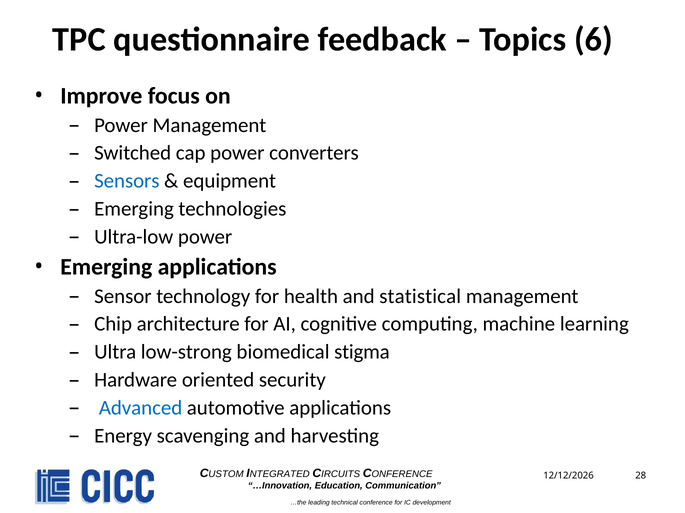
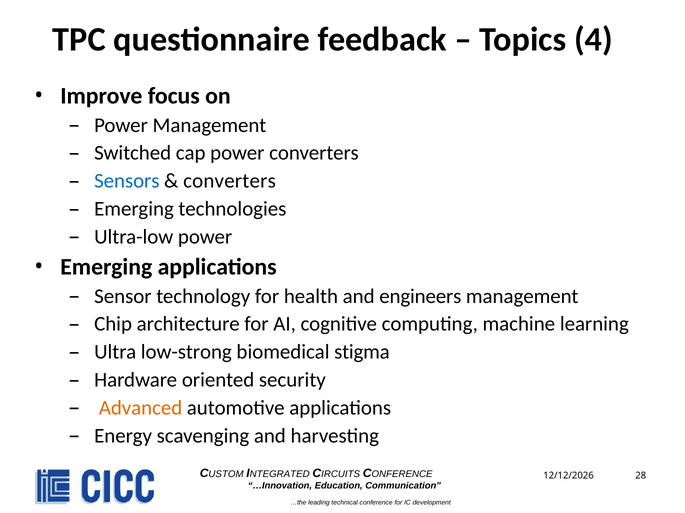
6: 6 -> 4
equipment at (230, 181): equipment -> converters
statistical: statistical -> engineers
Advanced colour: blue -> orange
